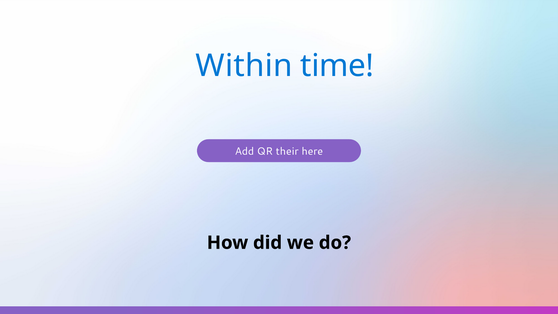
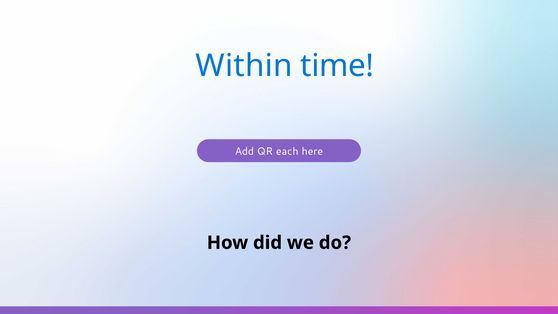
their: their -> each
